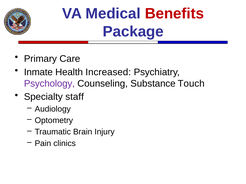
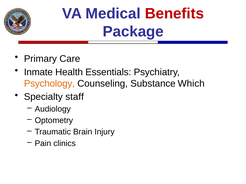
Increased: Increased -> Essentials
Psychology colour: purple -> orange
Touch: Touch -> Which
